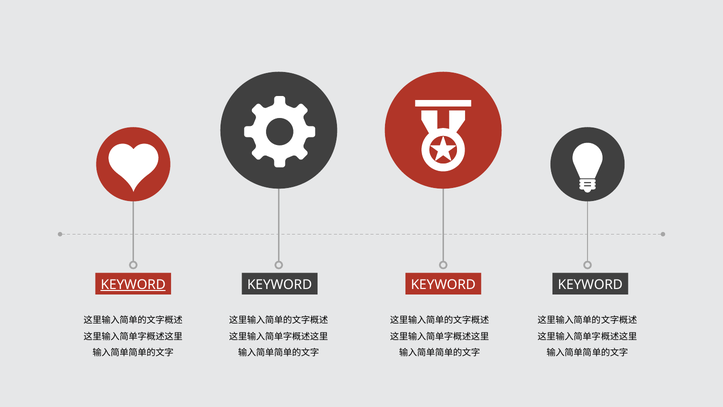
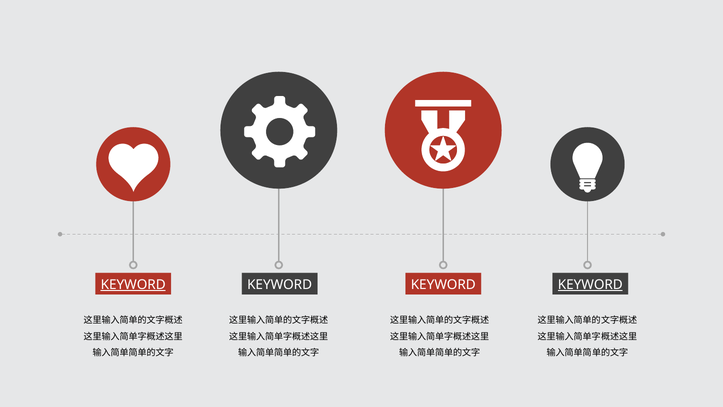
KEYWORD at (590, 284) underline: none -> present
